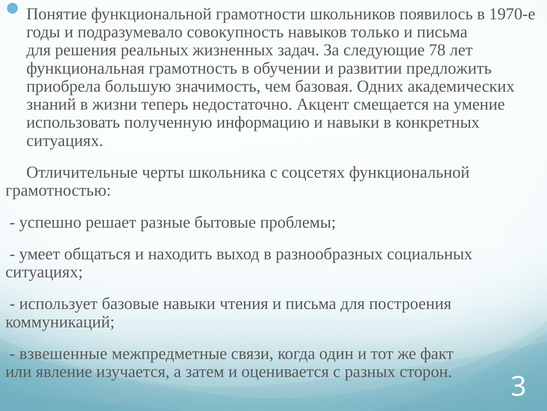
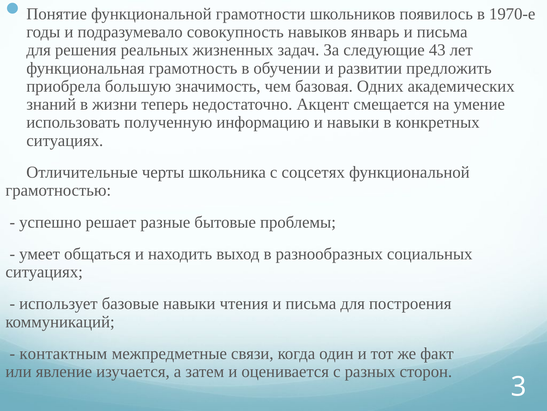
только: только -> январь
78: 78 -> 43
взвешенные: взвешенные -> контактным
